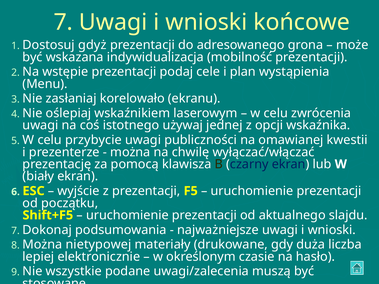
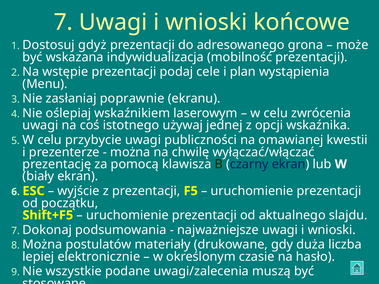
korelowało: korelowało -> poprawnie
nietypowej: nietypowej -> postulatów
